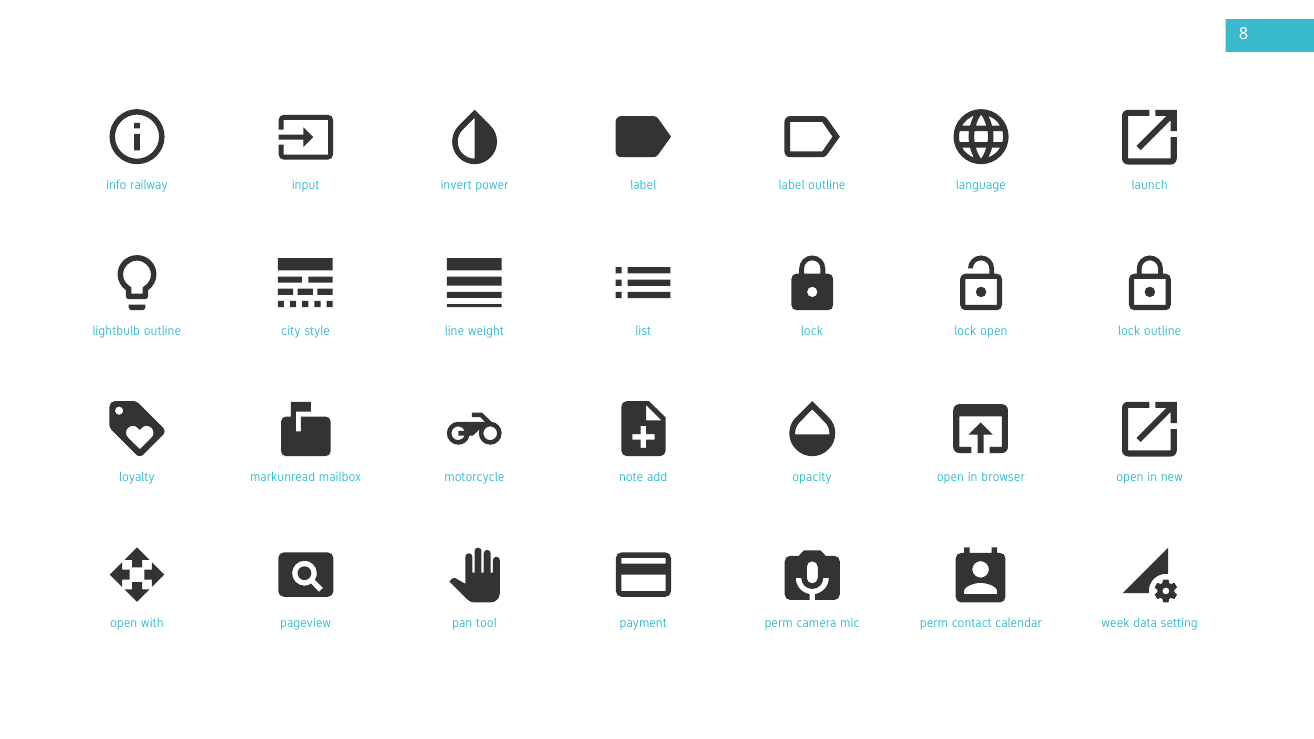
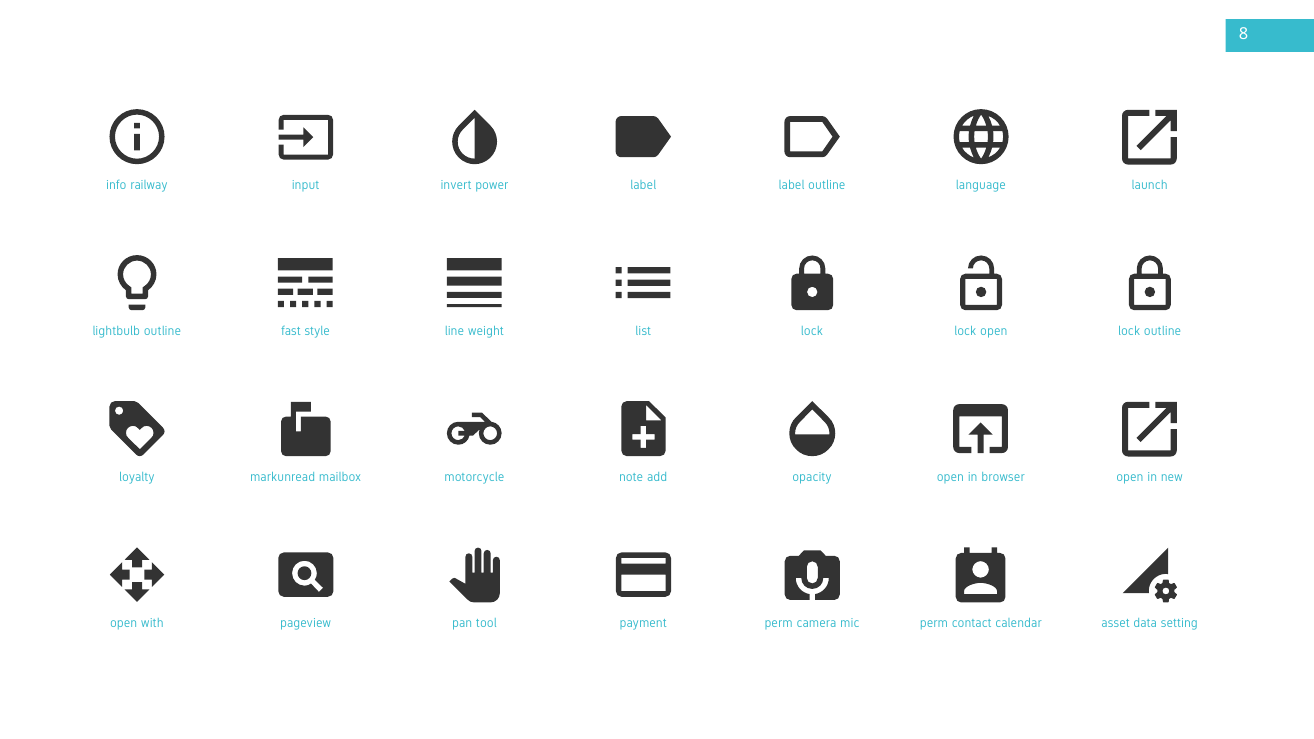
city: city -> fast
week: week -> asset
